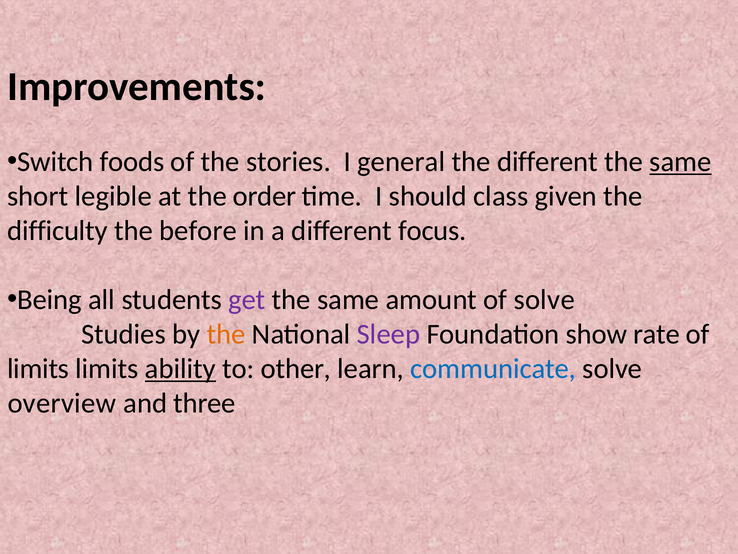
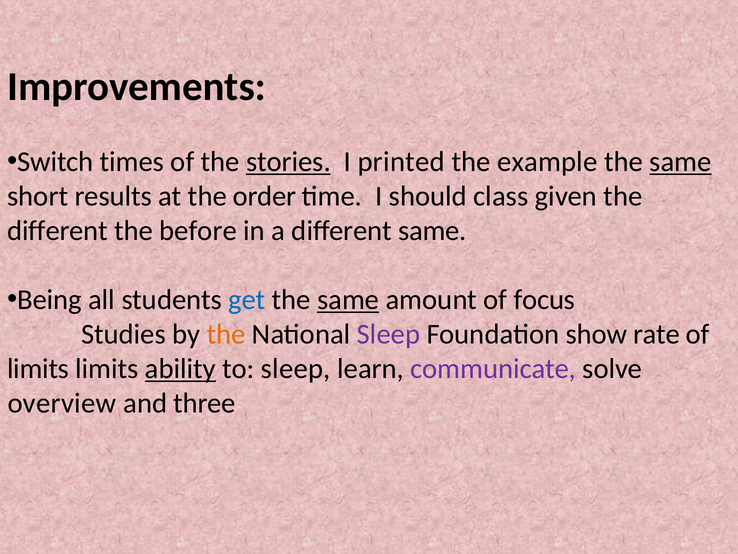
foods: foods -> times
stories underline: none -> present
general: general -> printed
the different: different -> example
legible: legible -> results
difficulty at (57, 231): difficulty -> different
different focus: focus -> same
get colour: purple -> blue
same at (348, 300) underline: none -> present
of solve: solve -> focus
to other: other -> sleep
communicate colour: blue -> purple
